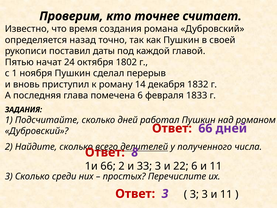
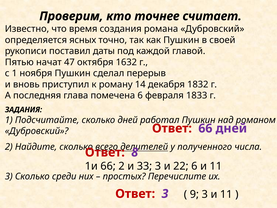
назад: назад -> ясных
24: 24 -> 47
1802: 1802 -> 1632
3 at (194, 194): 3 -> 9
